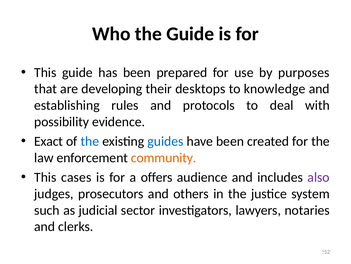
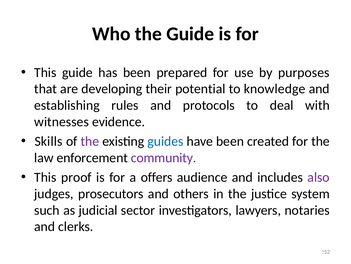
desktops: desktops -> potential
possibility: possibility -> witnesses
Exact: Exact -> Skills
the at (90, 141) colour: blue -> purple
community colour: orange -> purple
cases: cases -> proof
